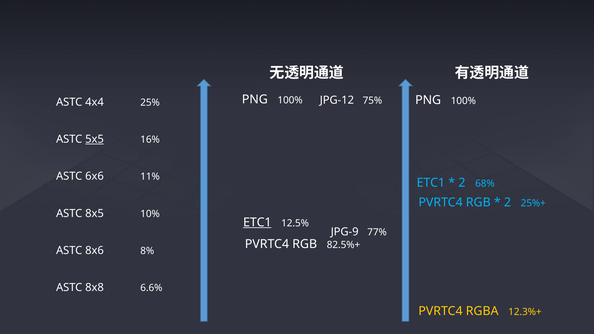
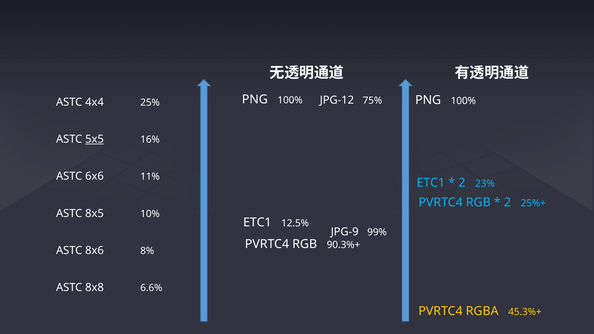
68%: 68% -> 23%
ETC1 at (257, 222) underline: present -> none
77%: 77% -> 99%
82.5%+: 82.5%+ -> 90.3%+
12.3%+: 12.3%+ -> 45.3%+
